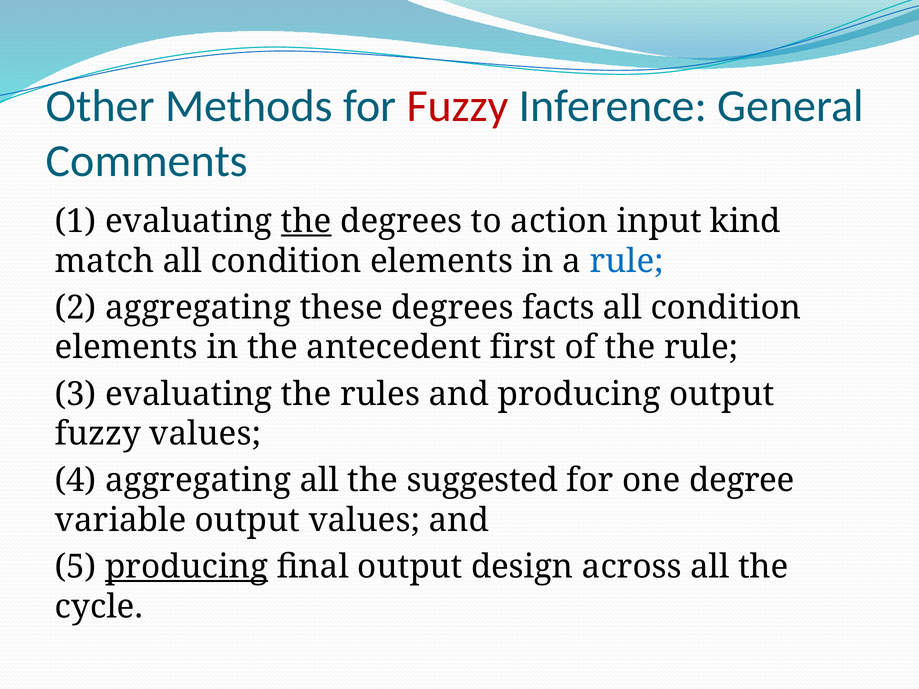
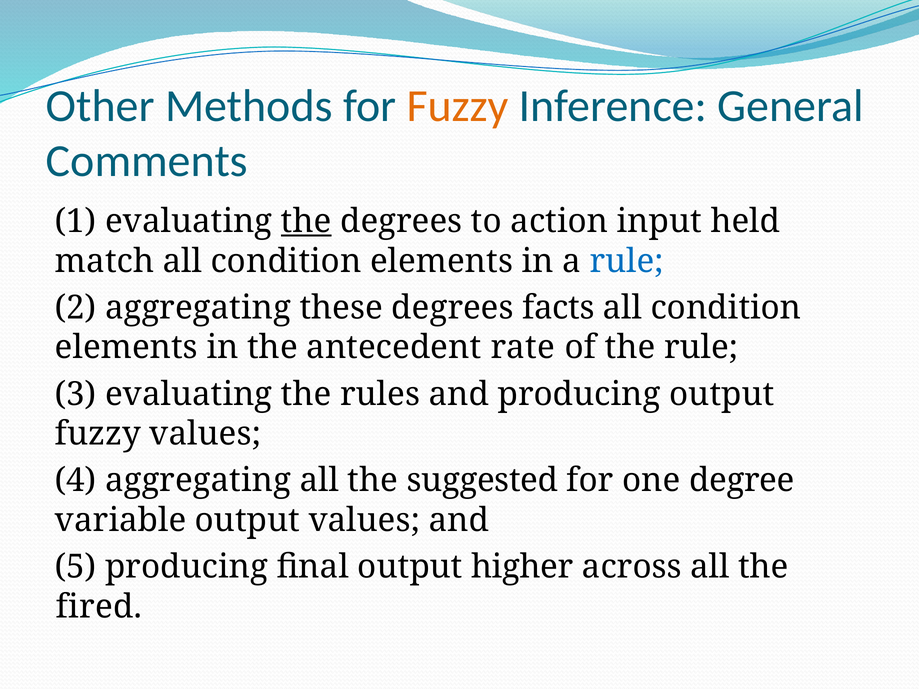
Fuzzy at (458, 106) colour: red -> orange
kind: kind -> held
first: first -> rate
producing at (186, 567) underline: present -> none
design: design -> higher
cycle: cycle -> fired
